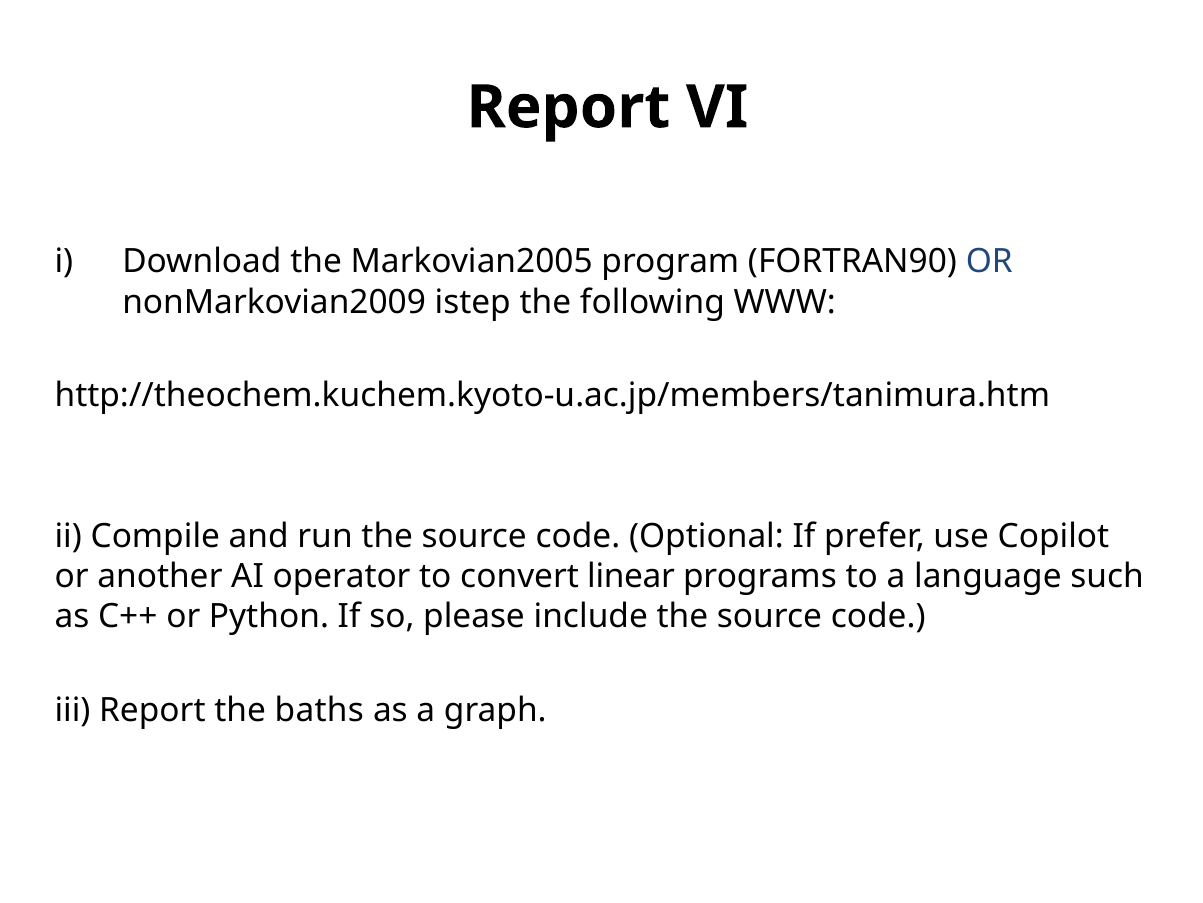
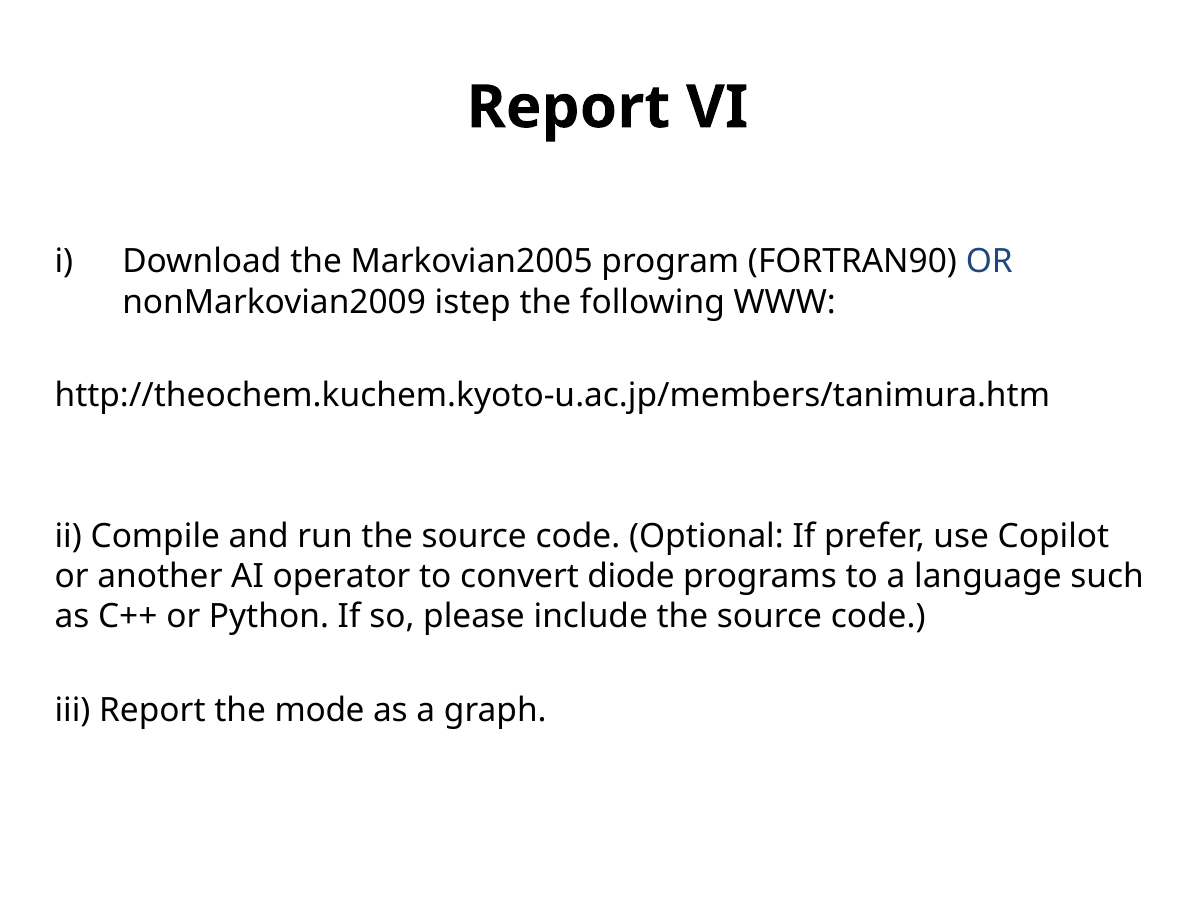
linear: linear -> diode
baths: baths -> mode
